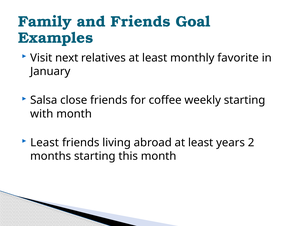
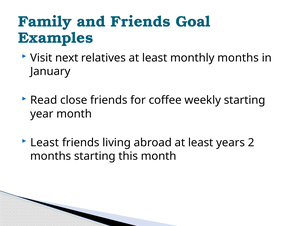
monthly favorite: favorite -> months
Salsa: Salsa -> Read
with: with -> year
